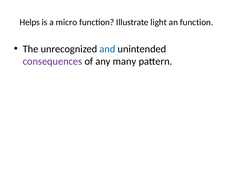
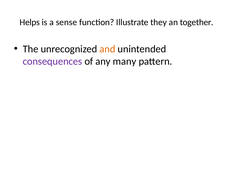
micro: micro -> sense
light: light -> they
an function: function -> together
and colour: blue -> orange
